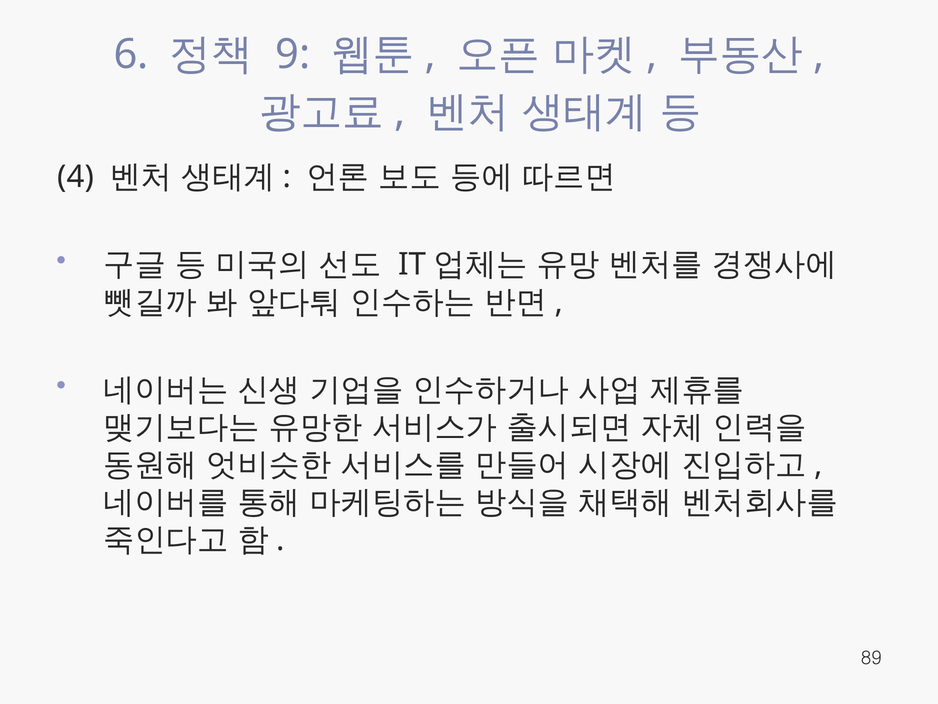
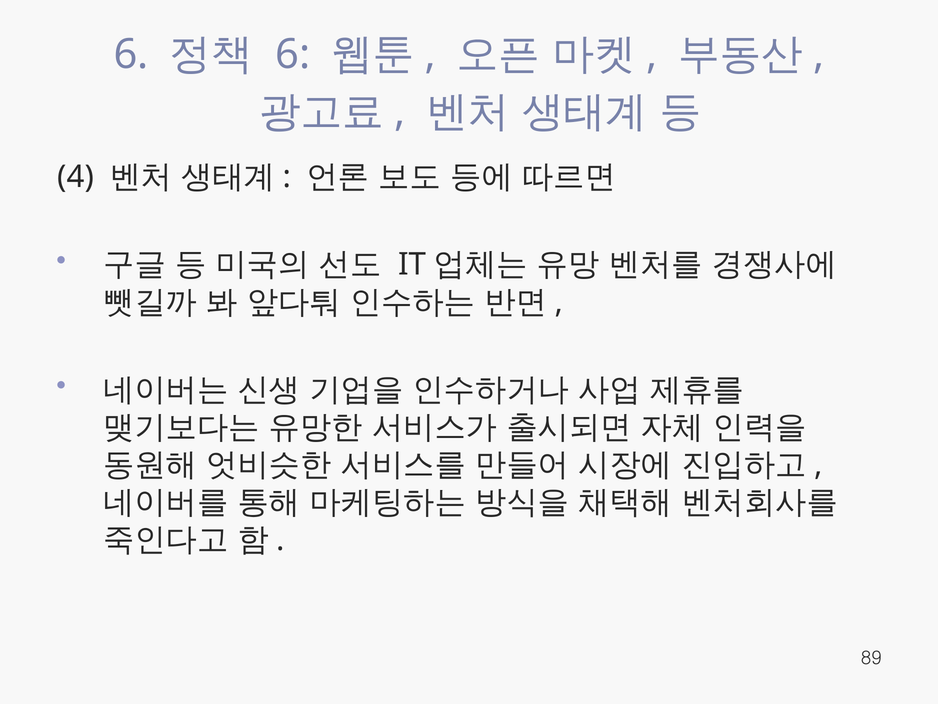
9 at (293, 54): 9 -> 6
